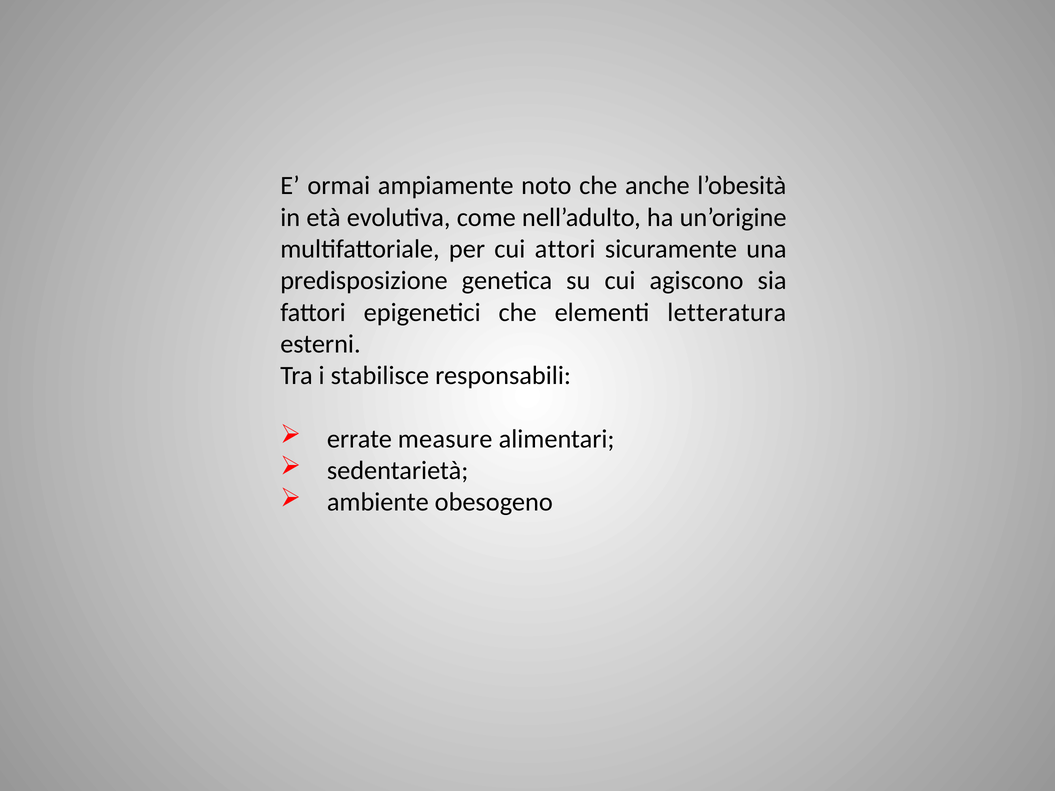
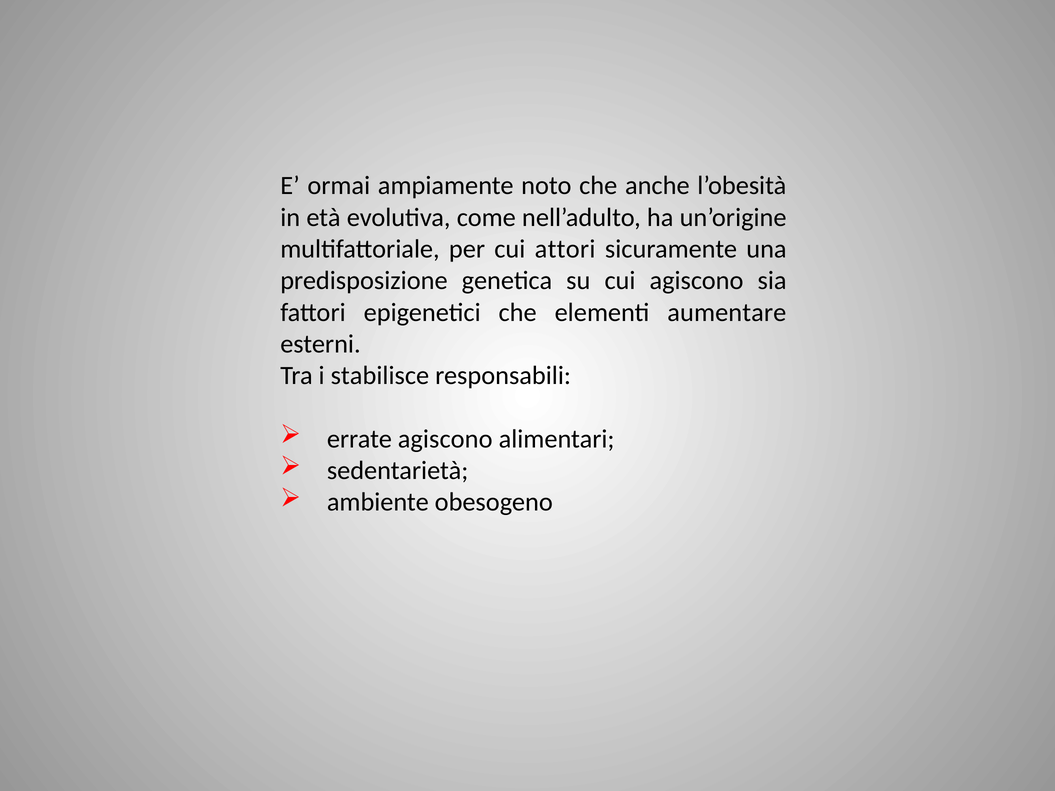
letteratura: letteratura -> aumentare
errate measure: measure -> agiscono
